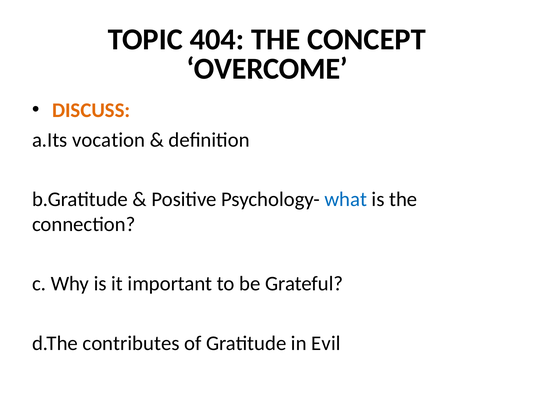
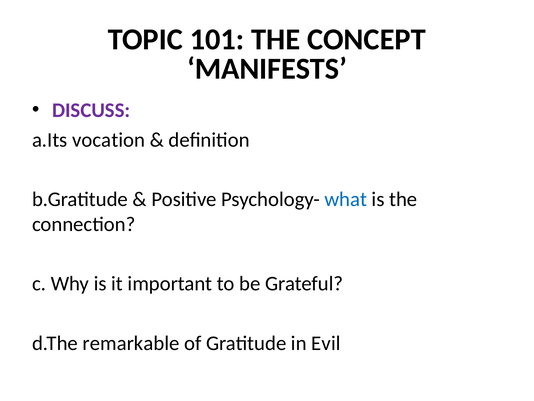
404: 404 -> 101
OVERCOME: OVERCOME -> MANIFESTS
DISCUSS colour: orange -> purple
contributes: contributes -> remarkable
